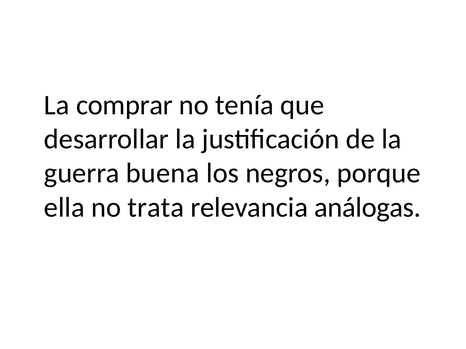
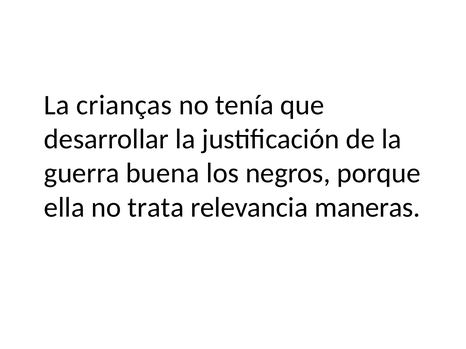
comprar: comprar -> crianças
análogas: análogas -> maneras
